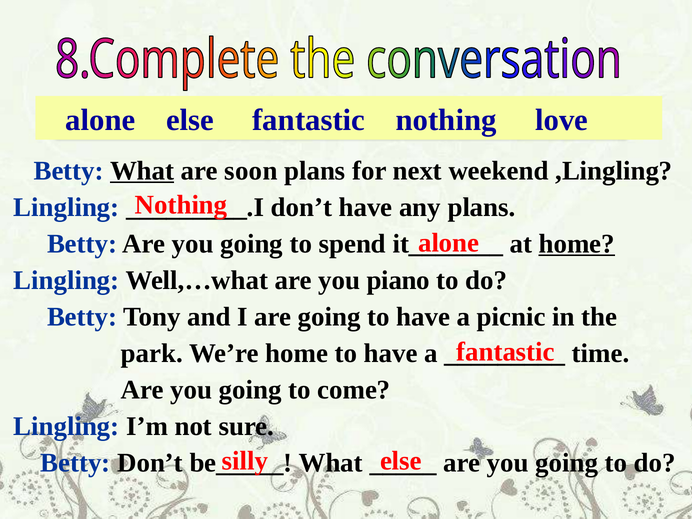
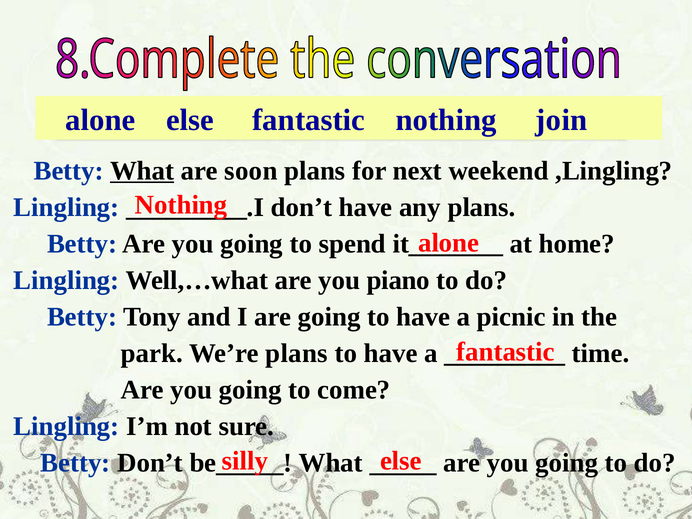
love: love -> join
home at (577, 244) underline: present -> none
We’re home: home -> plans
